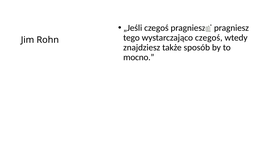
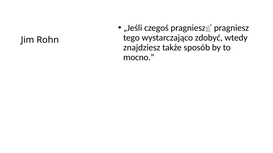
wystarczająco czegoś: czegoś -> zdobyć
